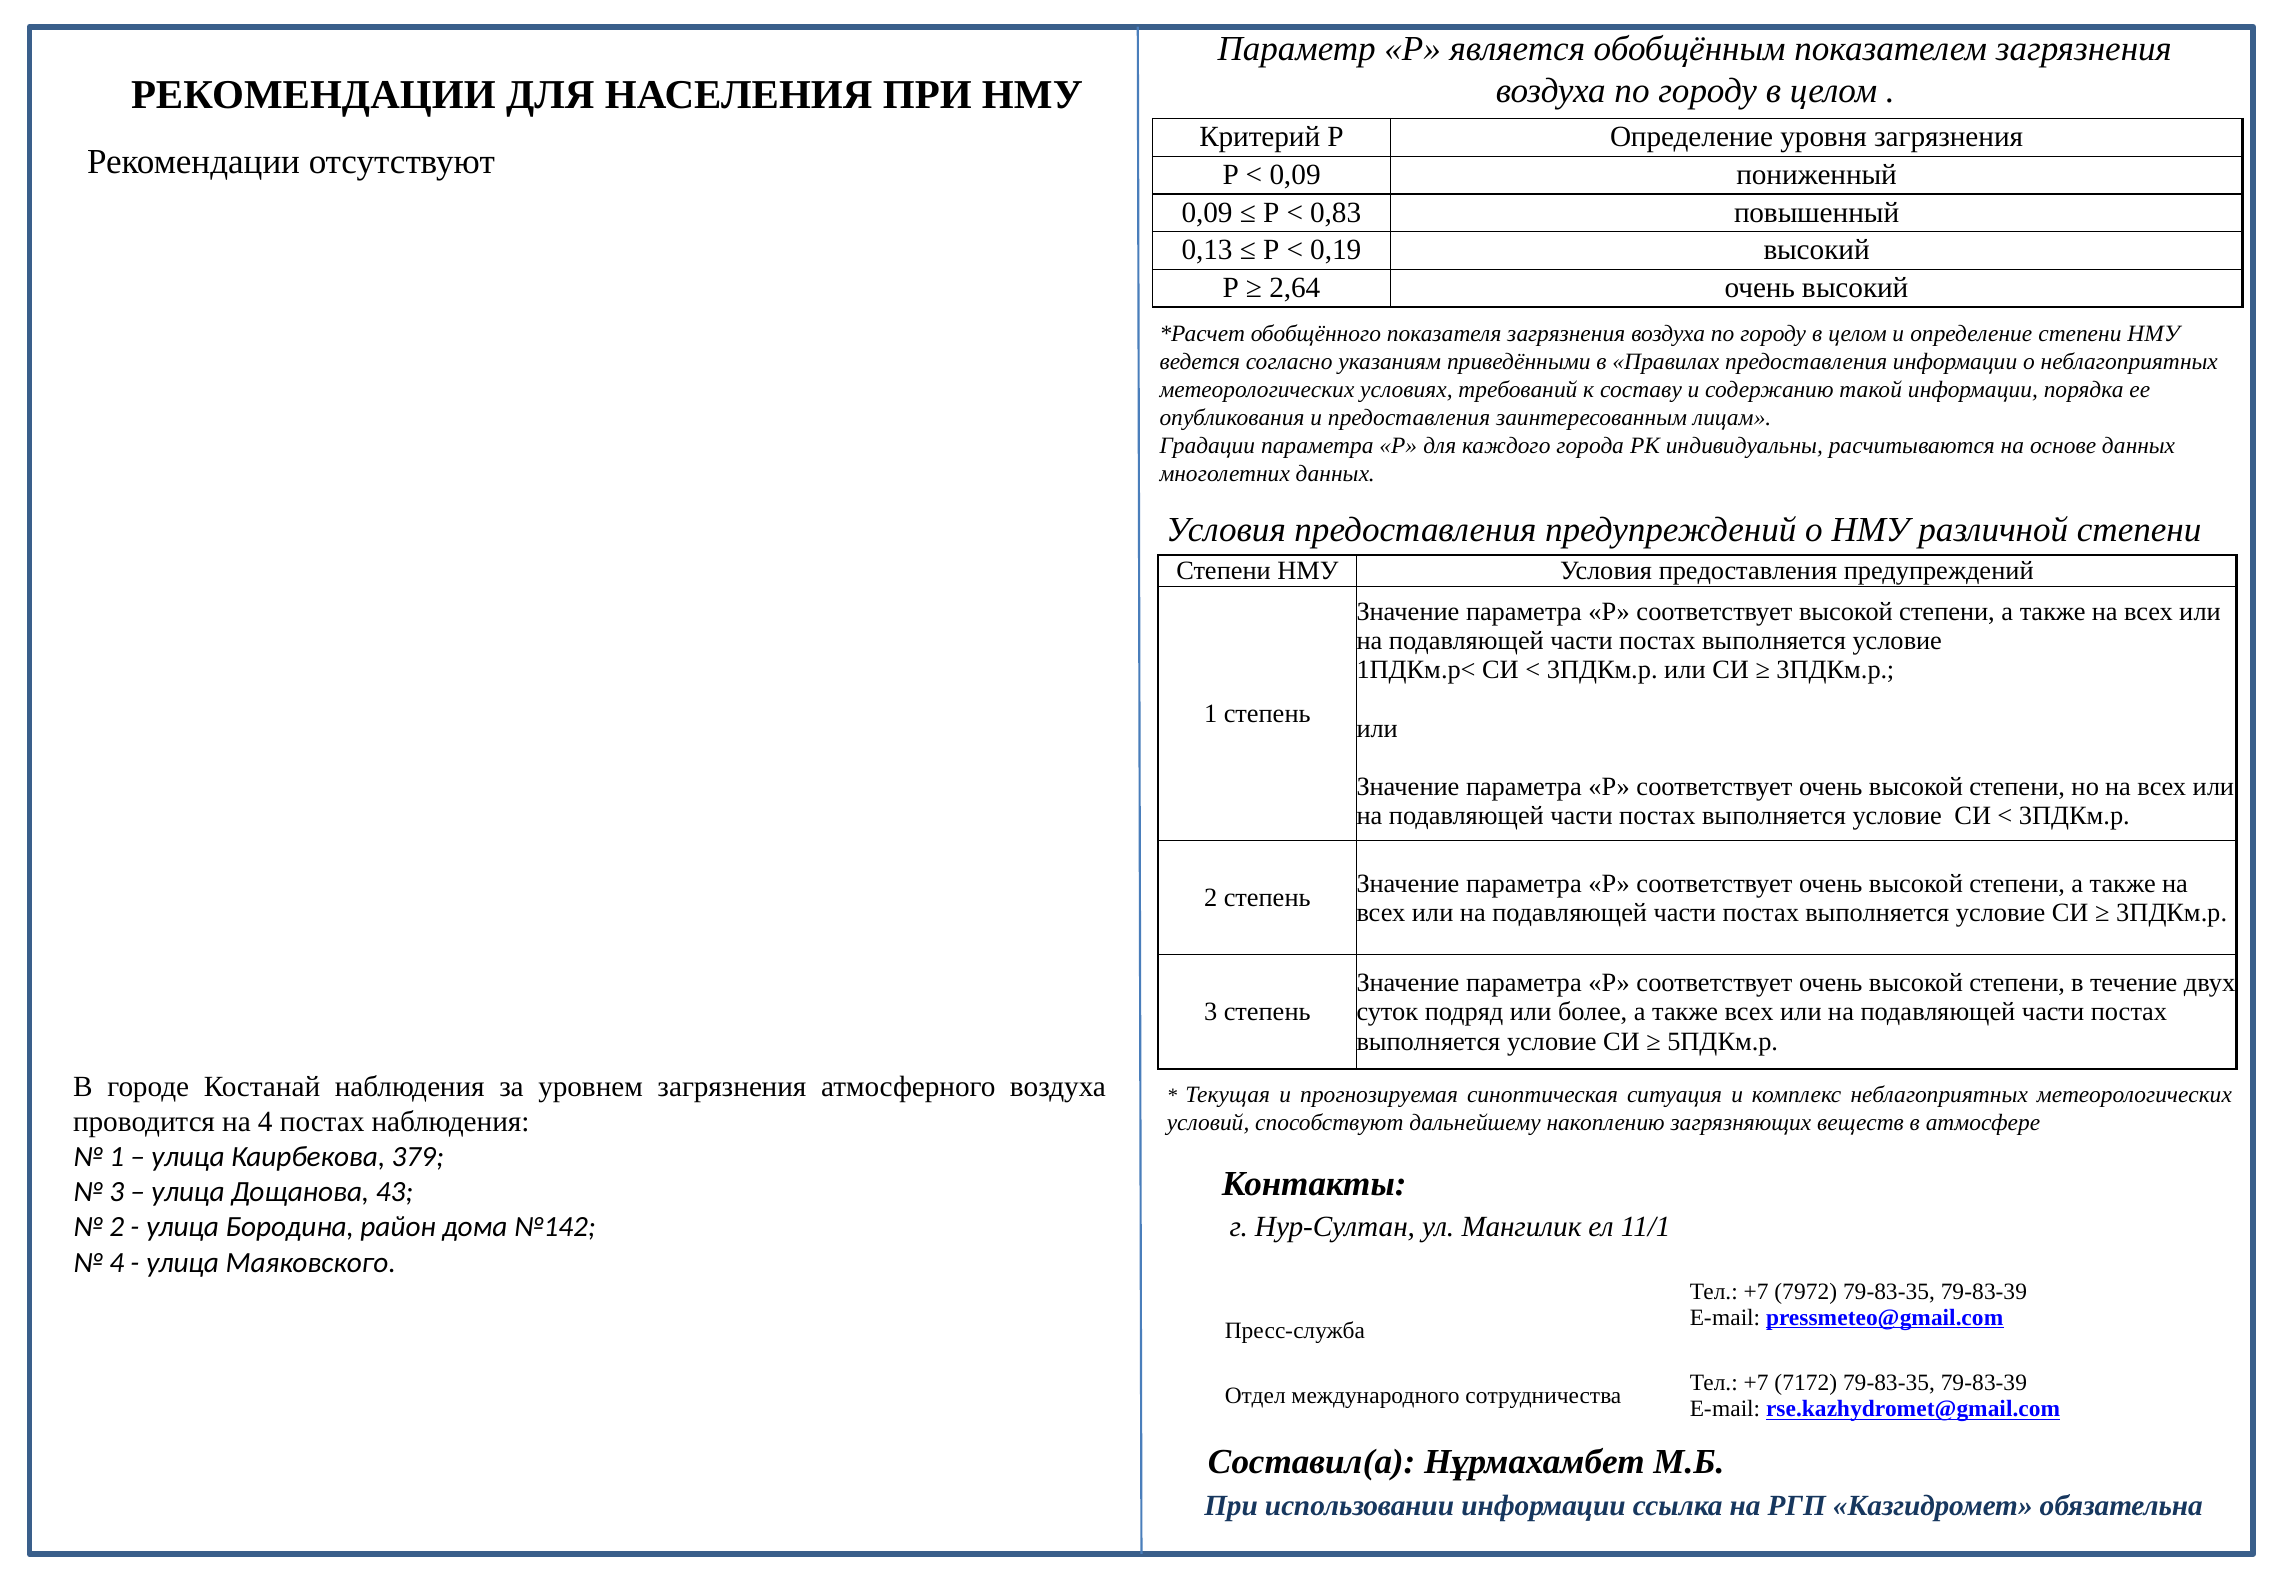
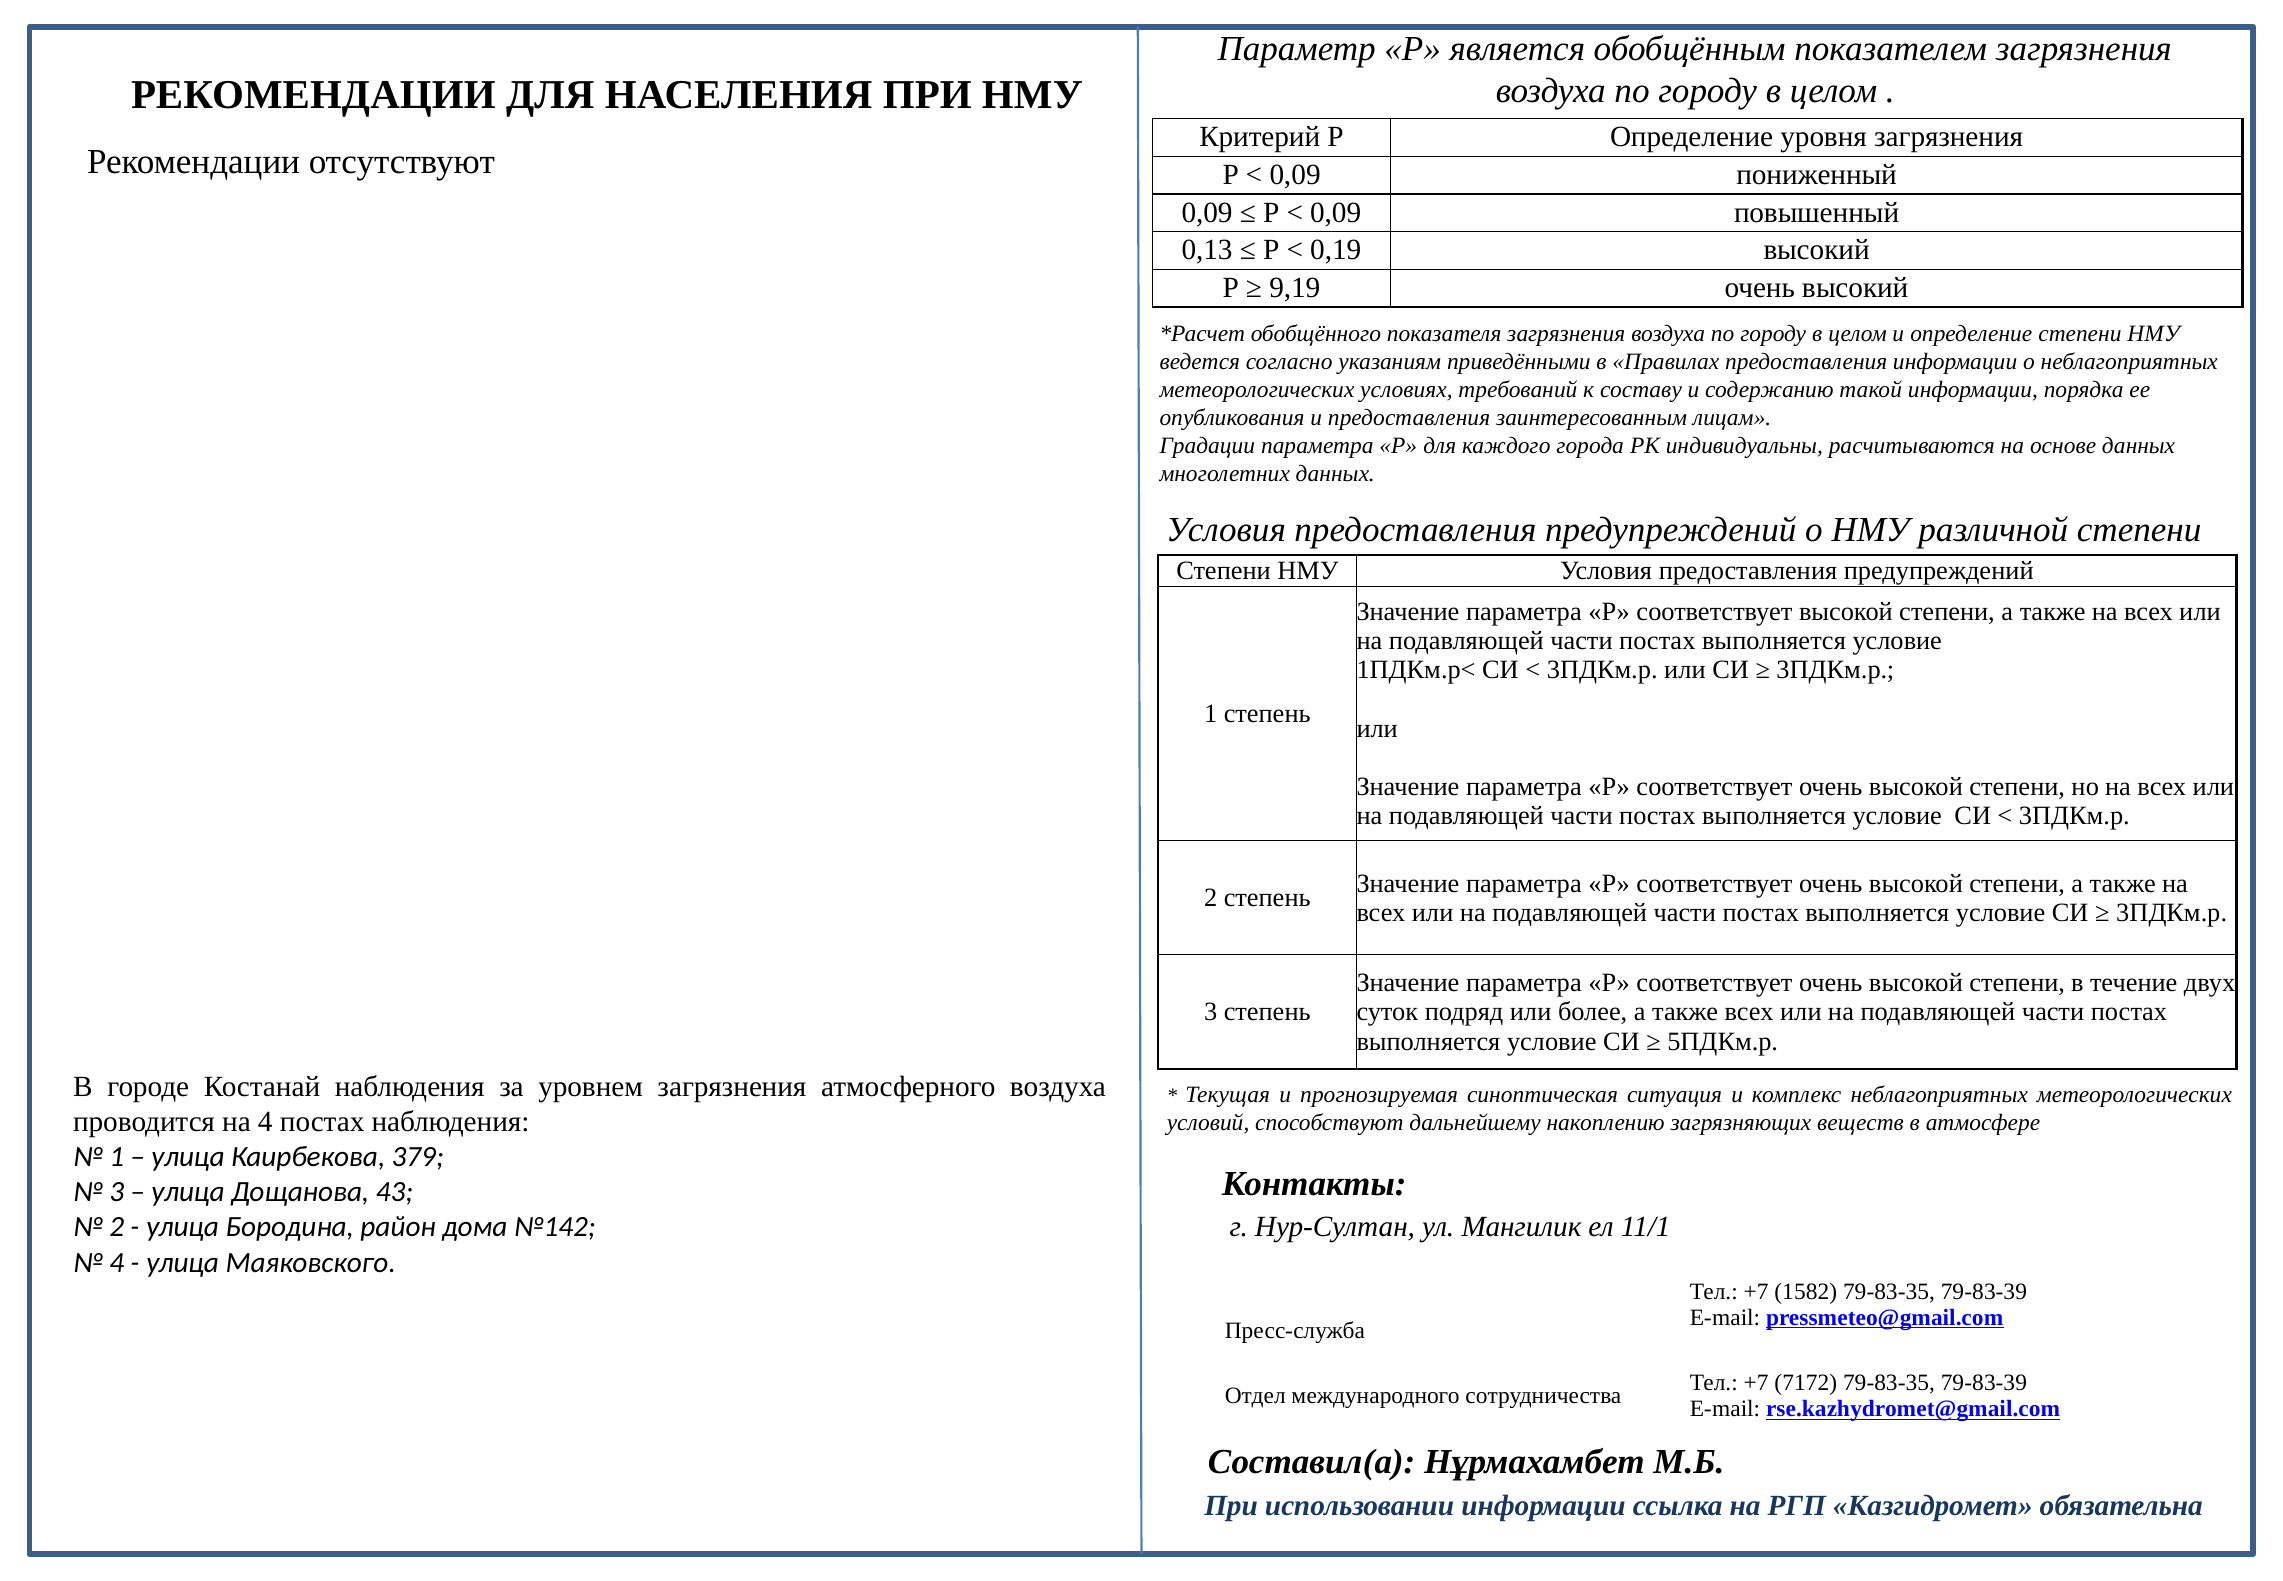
0,83 at (1336, 212): 0,83 -> 0,09
2,64: 2,64 -> 9,19
7972: 7972 -> 1582
